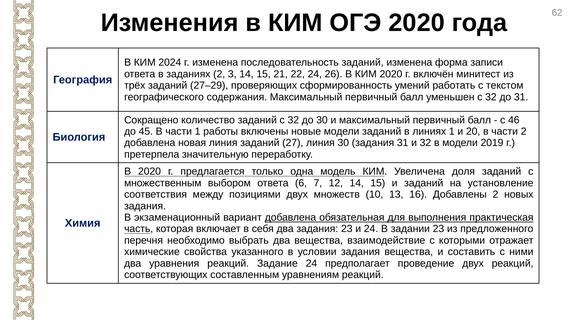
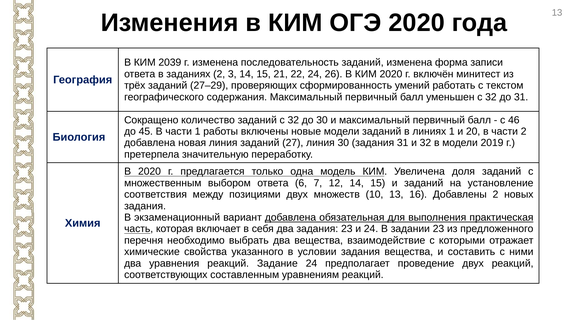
года 62: 62 -> 13
2024: 2024 -> 2039
